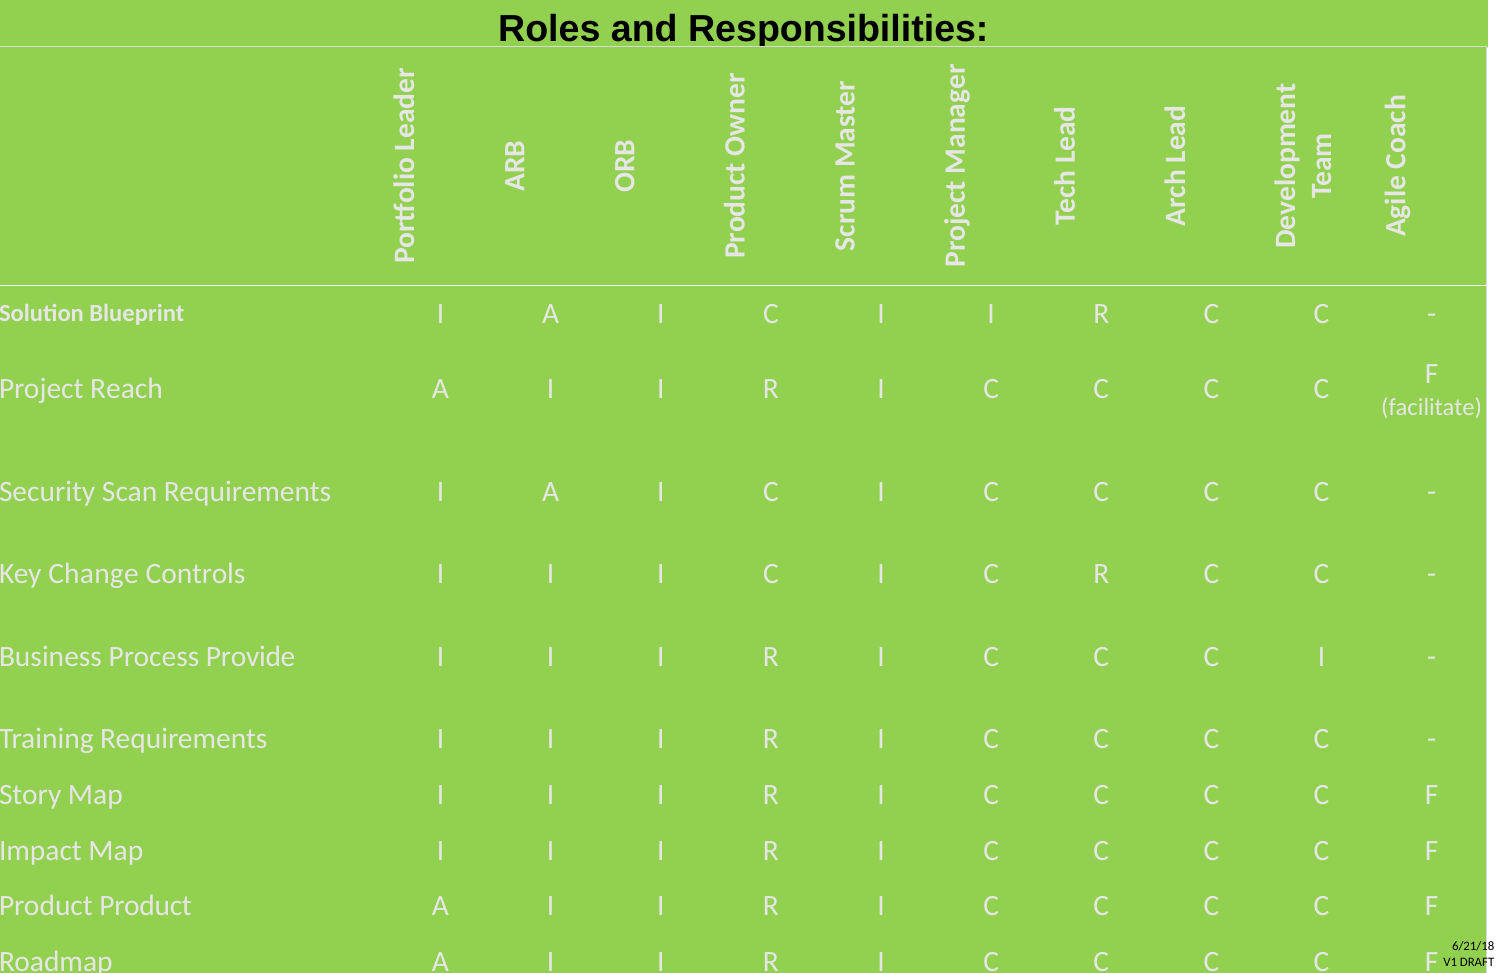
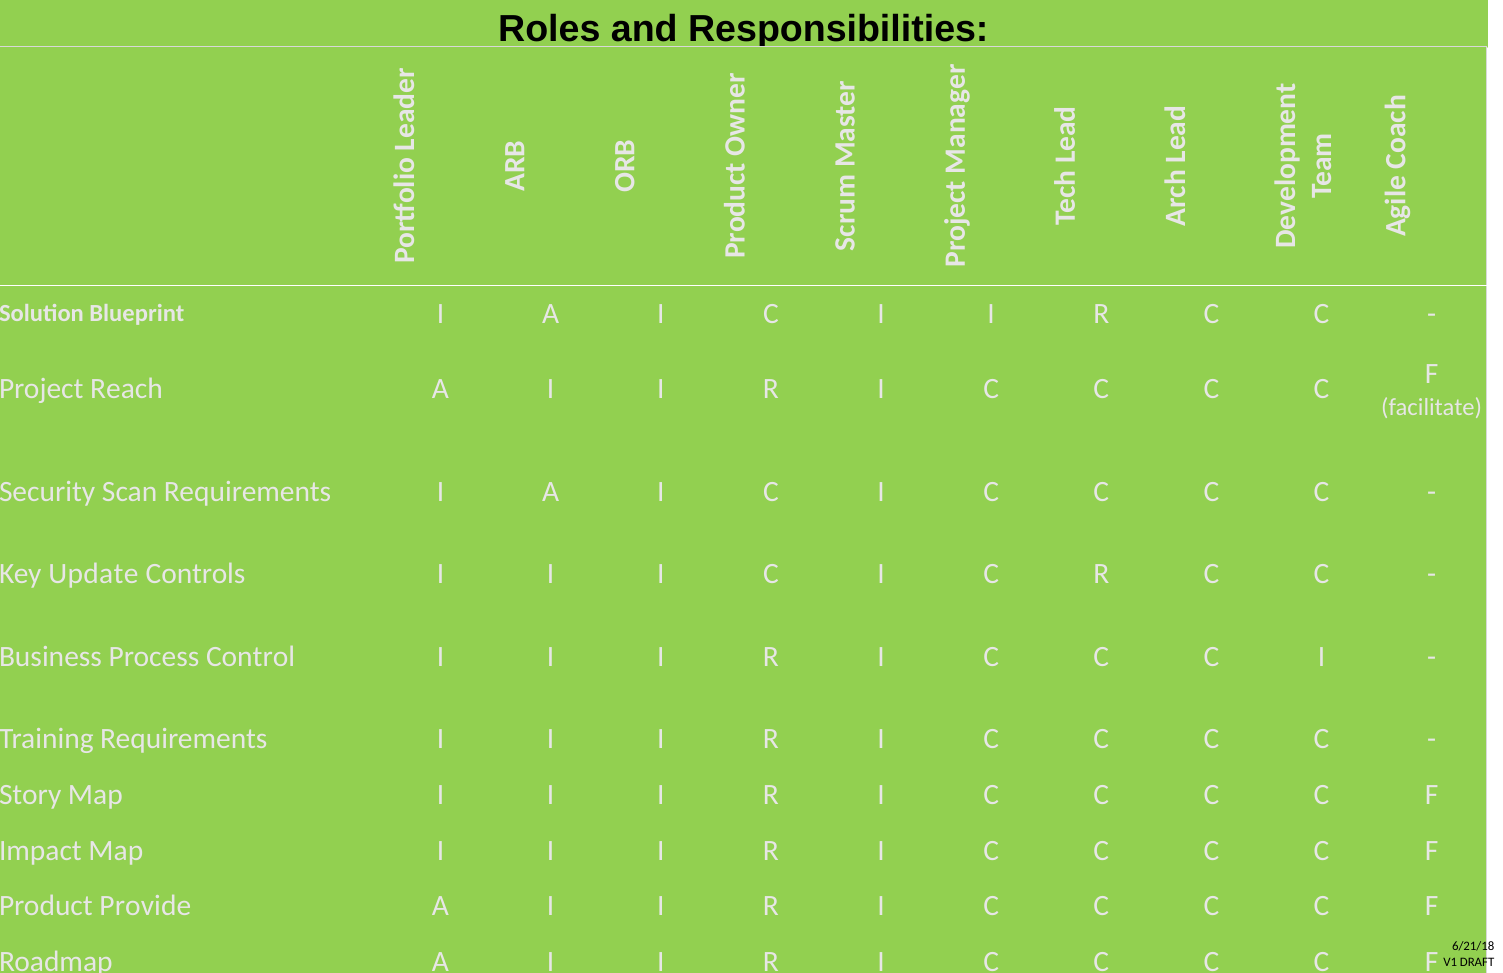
Change: Change -> Update
Provide: Provide -> Control
Product Product: Product -> Provide
